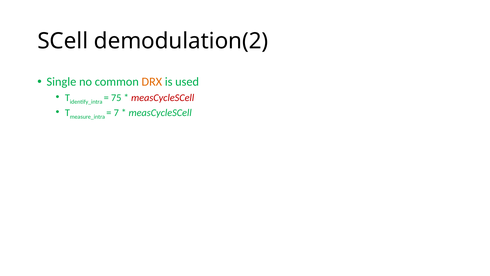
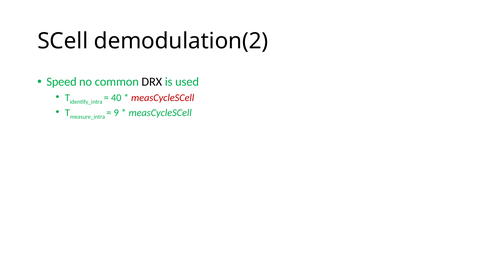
Single: Single -> Speed
DRX colour: orange -> black
75: 75 -> 40
7: 7 -> 9
